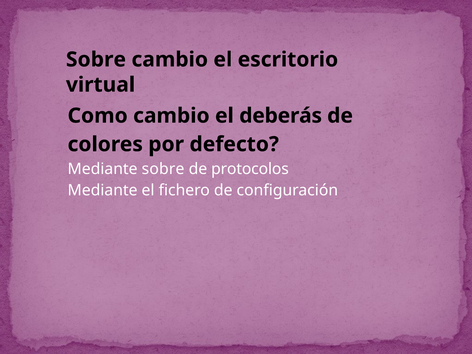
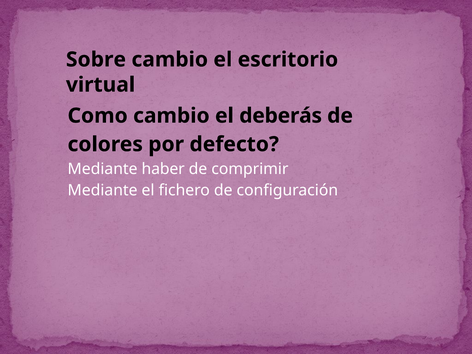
Mediante sobre: sobre -> haber
protocolos: protocolos -> comprimir
